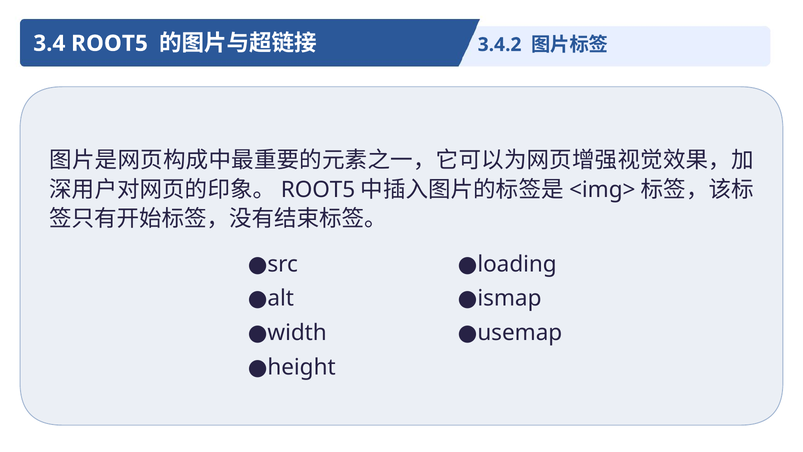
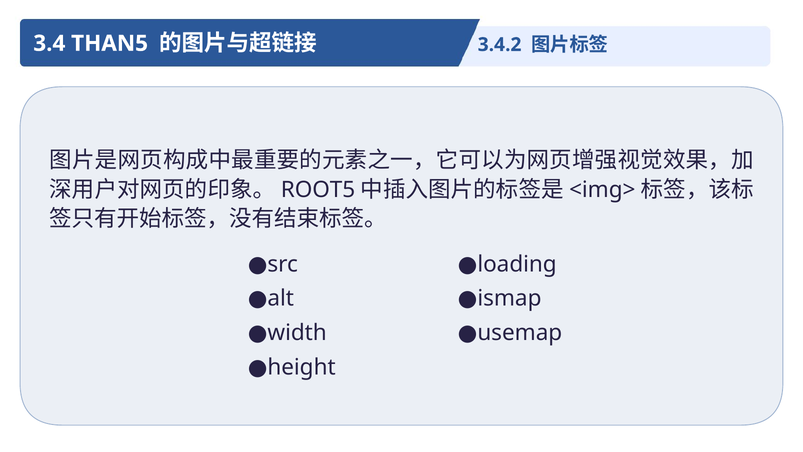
3.4 ROOT5: ROOT5 -> THAN5
